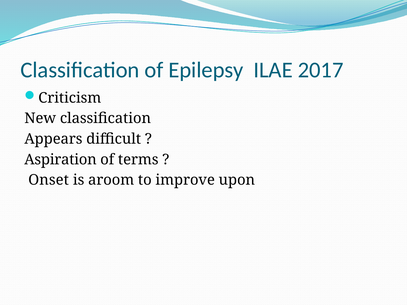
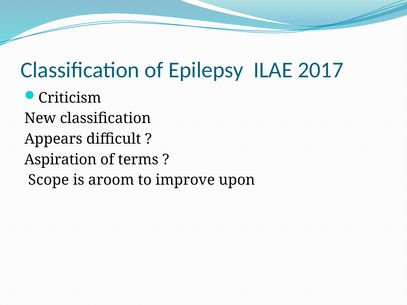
Onset: Onset -> Scope
